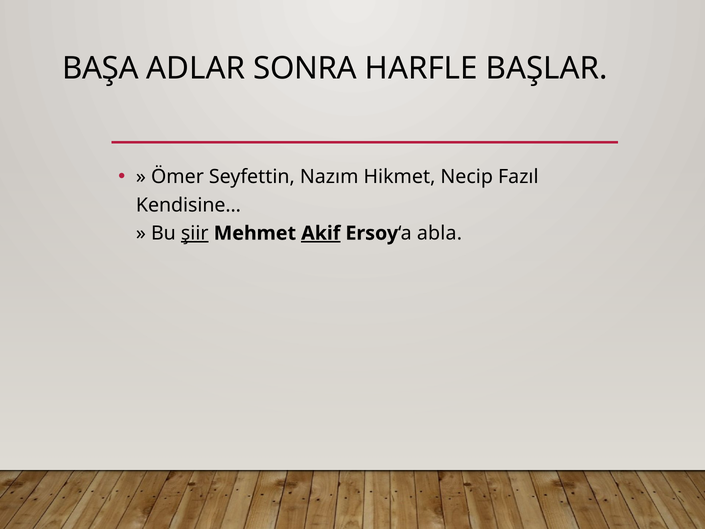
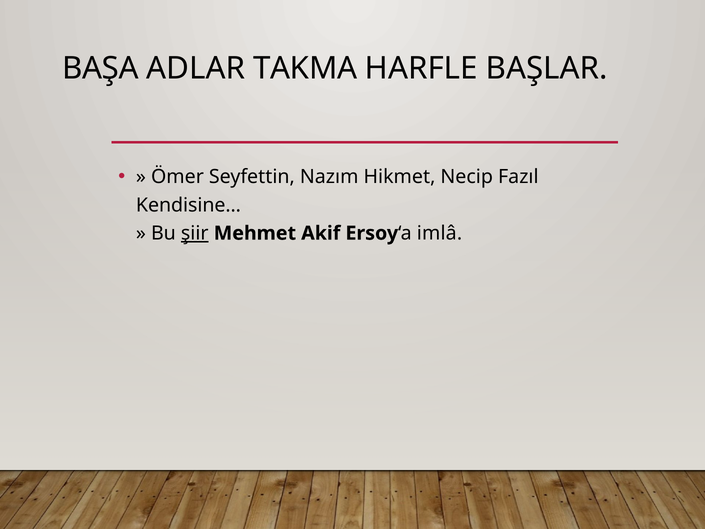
SONRA: SONRA -> TAKMA
Akif underline: present -> none
abla: abla -> imlâ
